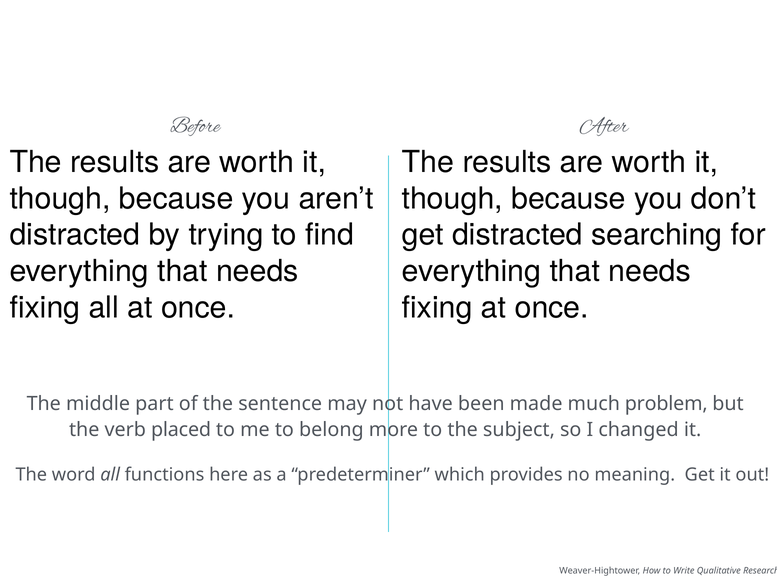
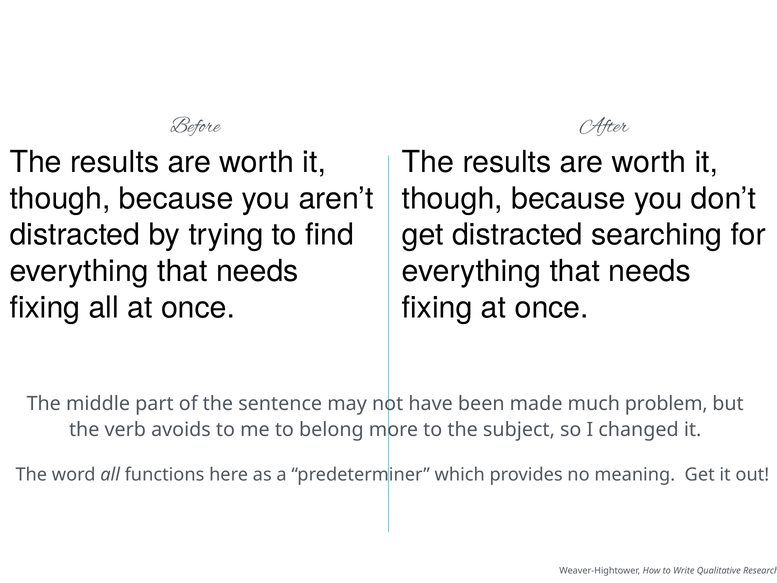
placed: placed -> avoids
